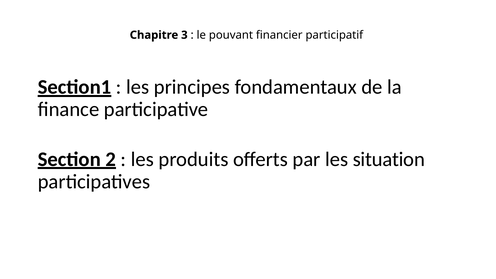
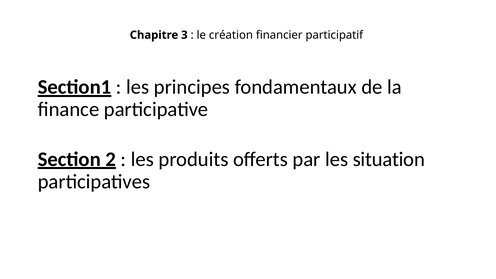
pouvant: pouvant -> création
